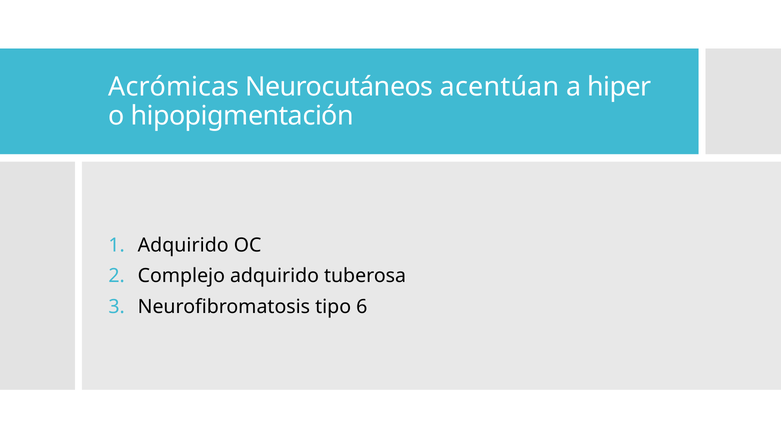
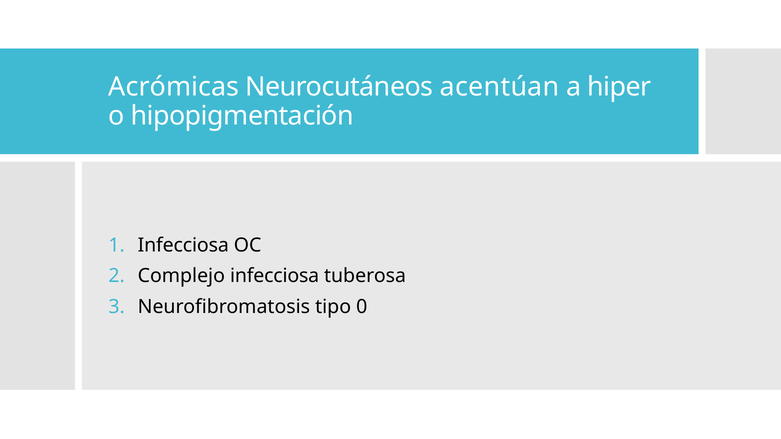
1 Adquirido: Adquirido -> Infecciosa
Complejo adquirido: adquirido -> infecciosa
6: 6 -> 0
